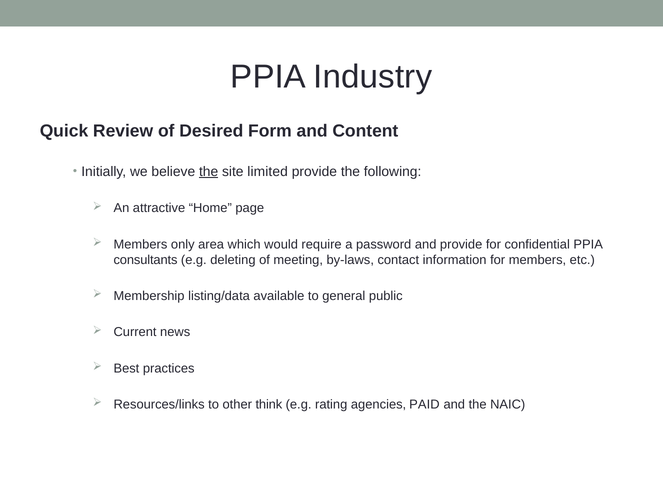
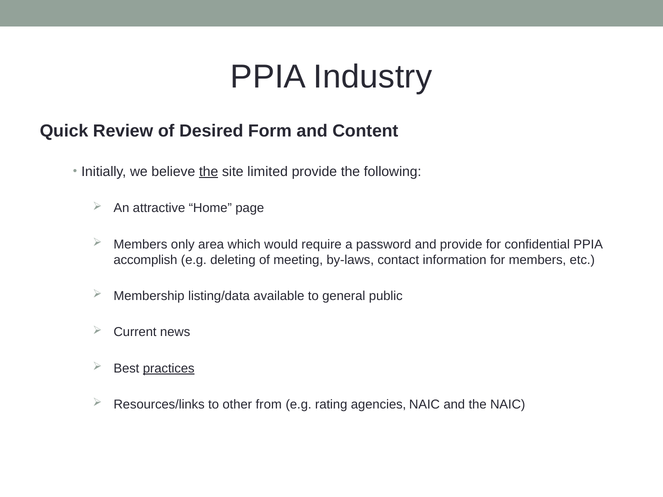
consultants: consultants -> accomplish
practices underline: none -> present
think: think -> from
agencies PAID: PAID -> NAIC
